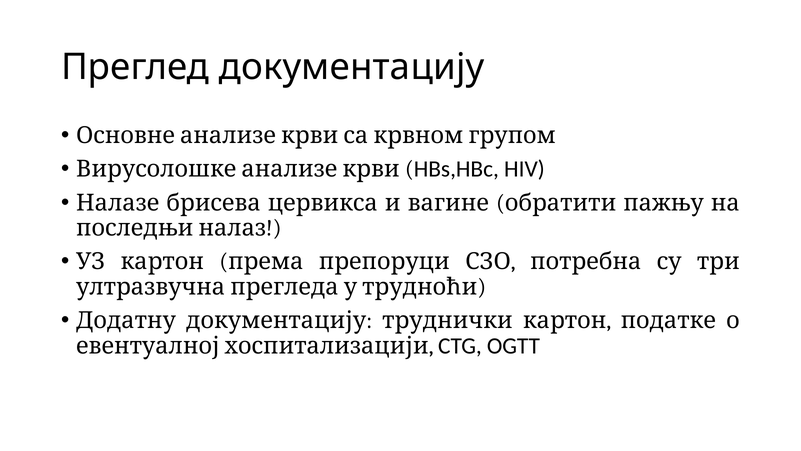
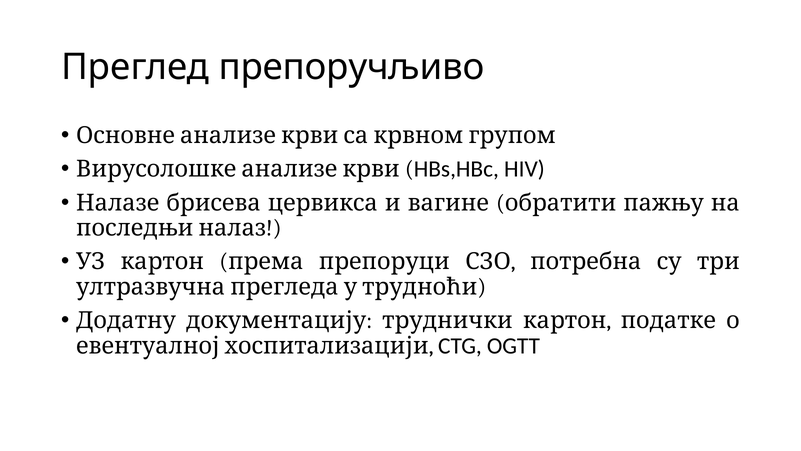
Преглед документацију: документацију -> препоручљиво
